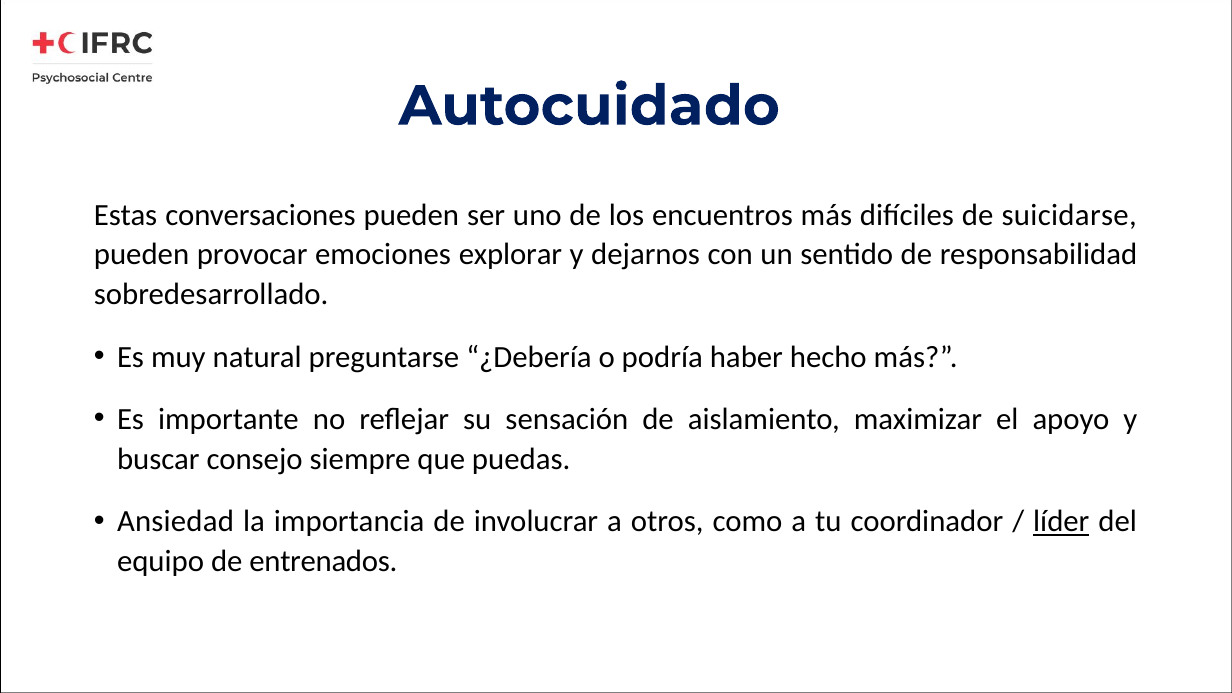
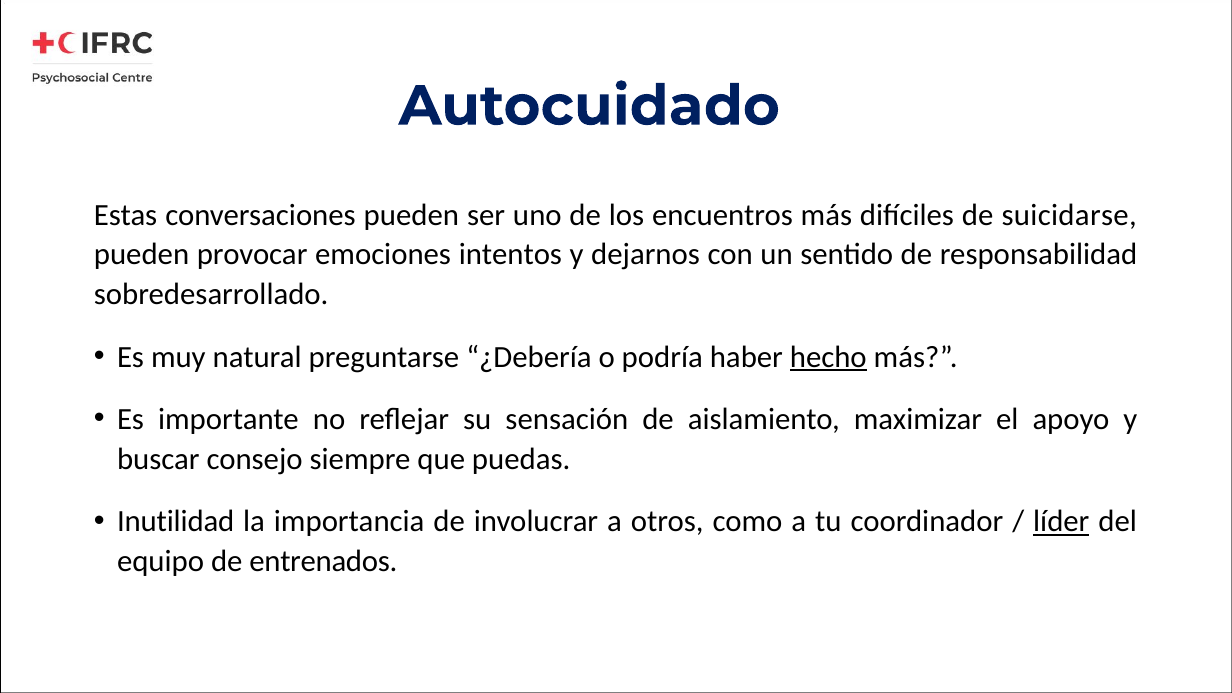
explorar: explorar -> intentos
hecho underline: none -> present
Ansiedad: Ansiedad -> Inutilidad
